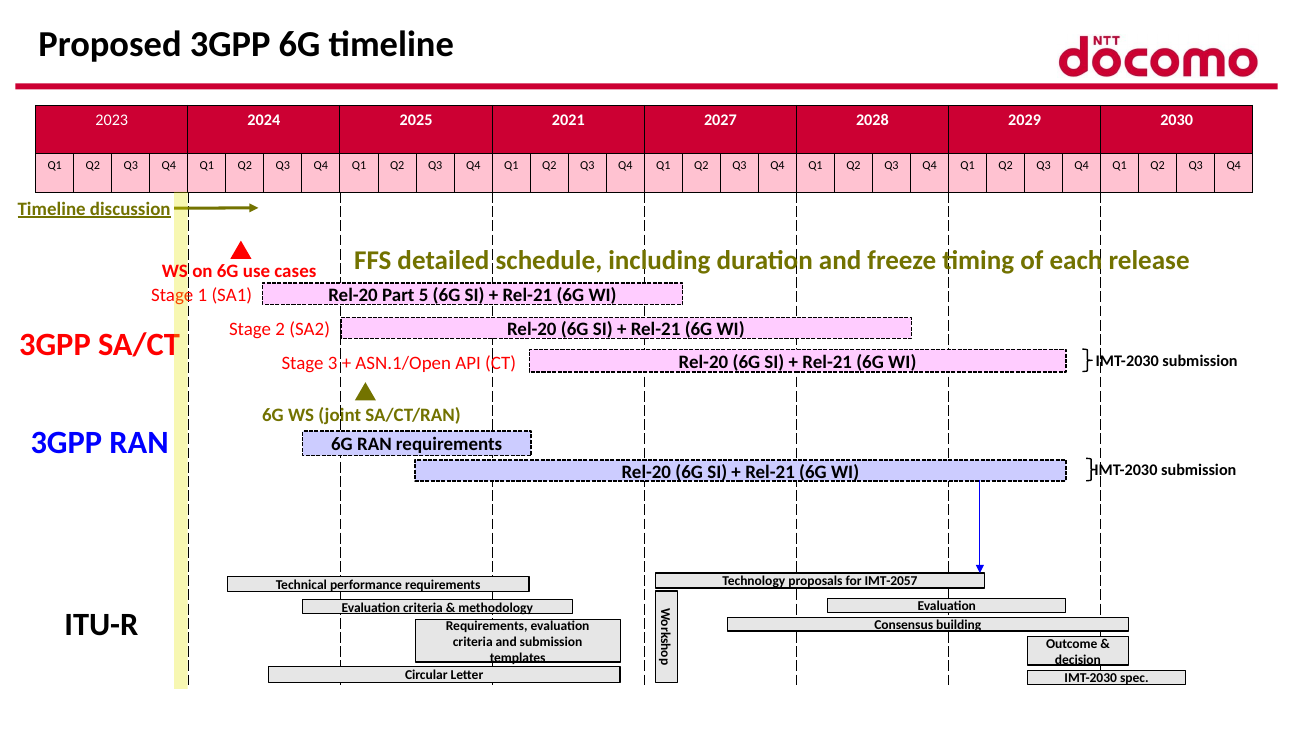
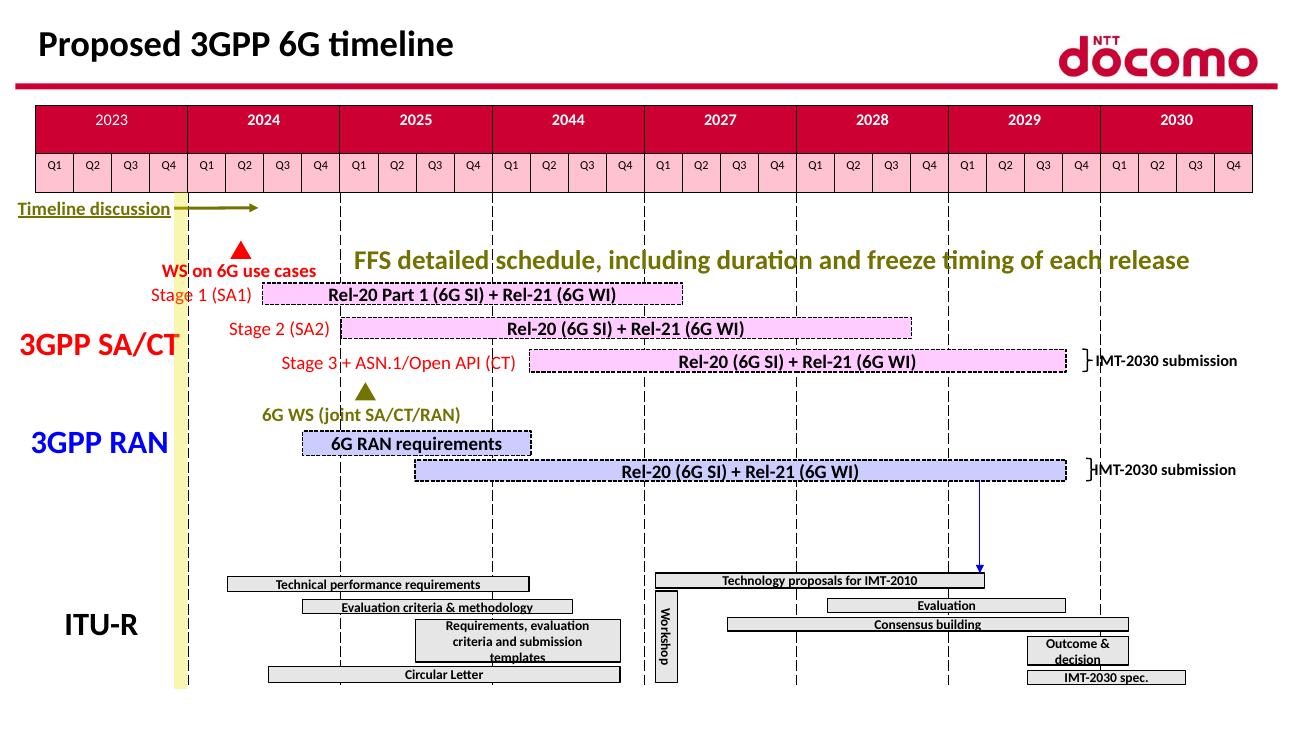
2021: 2021 -> 2044
Part 5: 5 -> 1
IMT-2057: IMT-2057 -> IMT-2010
